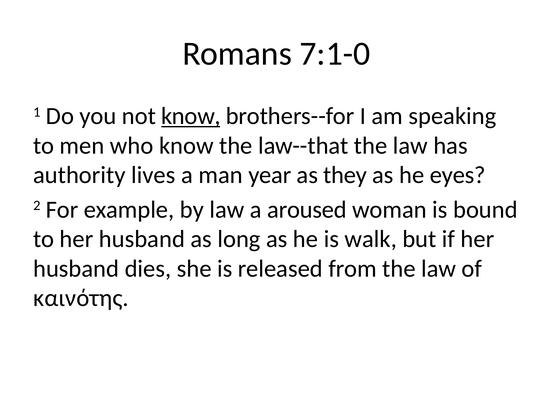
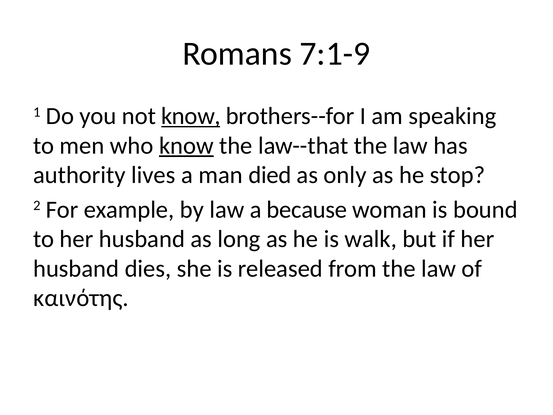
7:1-0: 7:1-0 -> 7:1-9
know at (186, 146) underline: none -> present
year: year -> died
they: they -> only
eyes: eyes -> stop
aroused: aroused -> because
